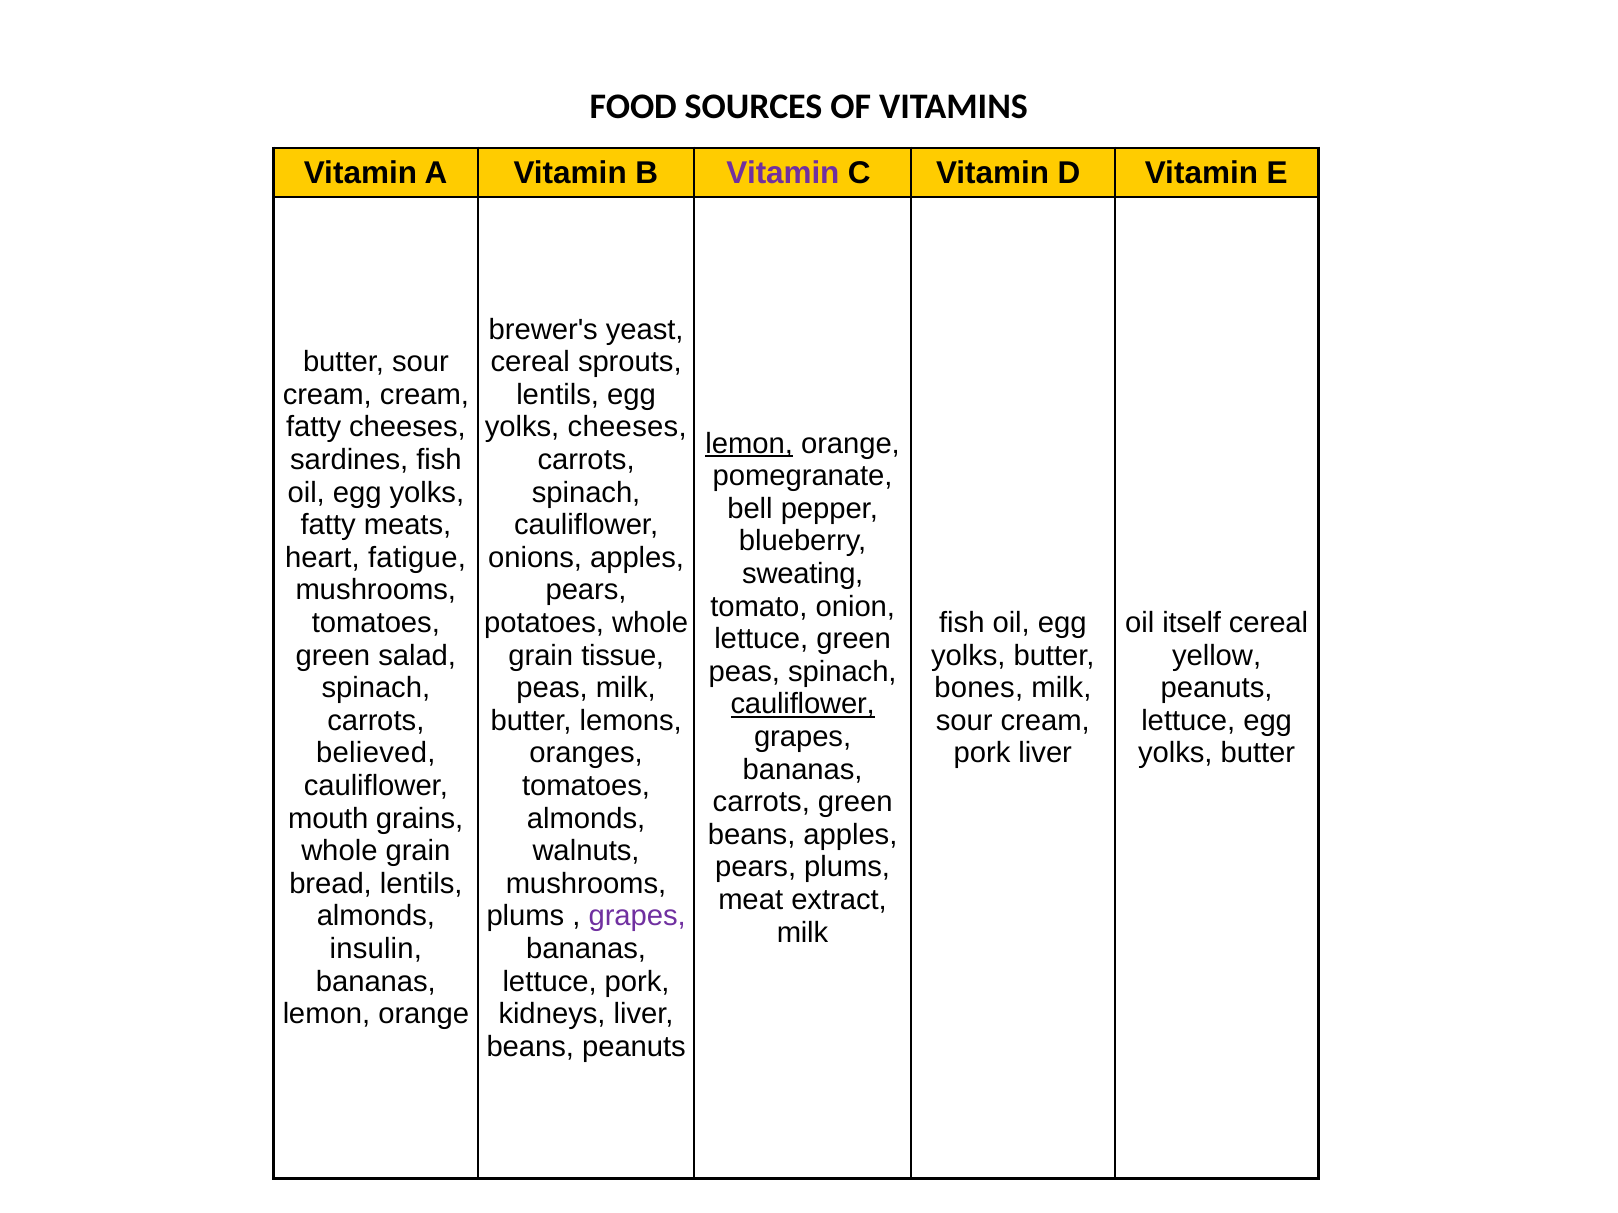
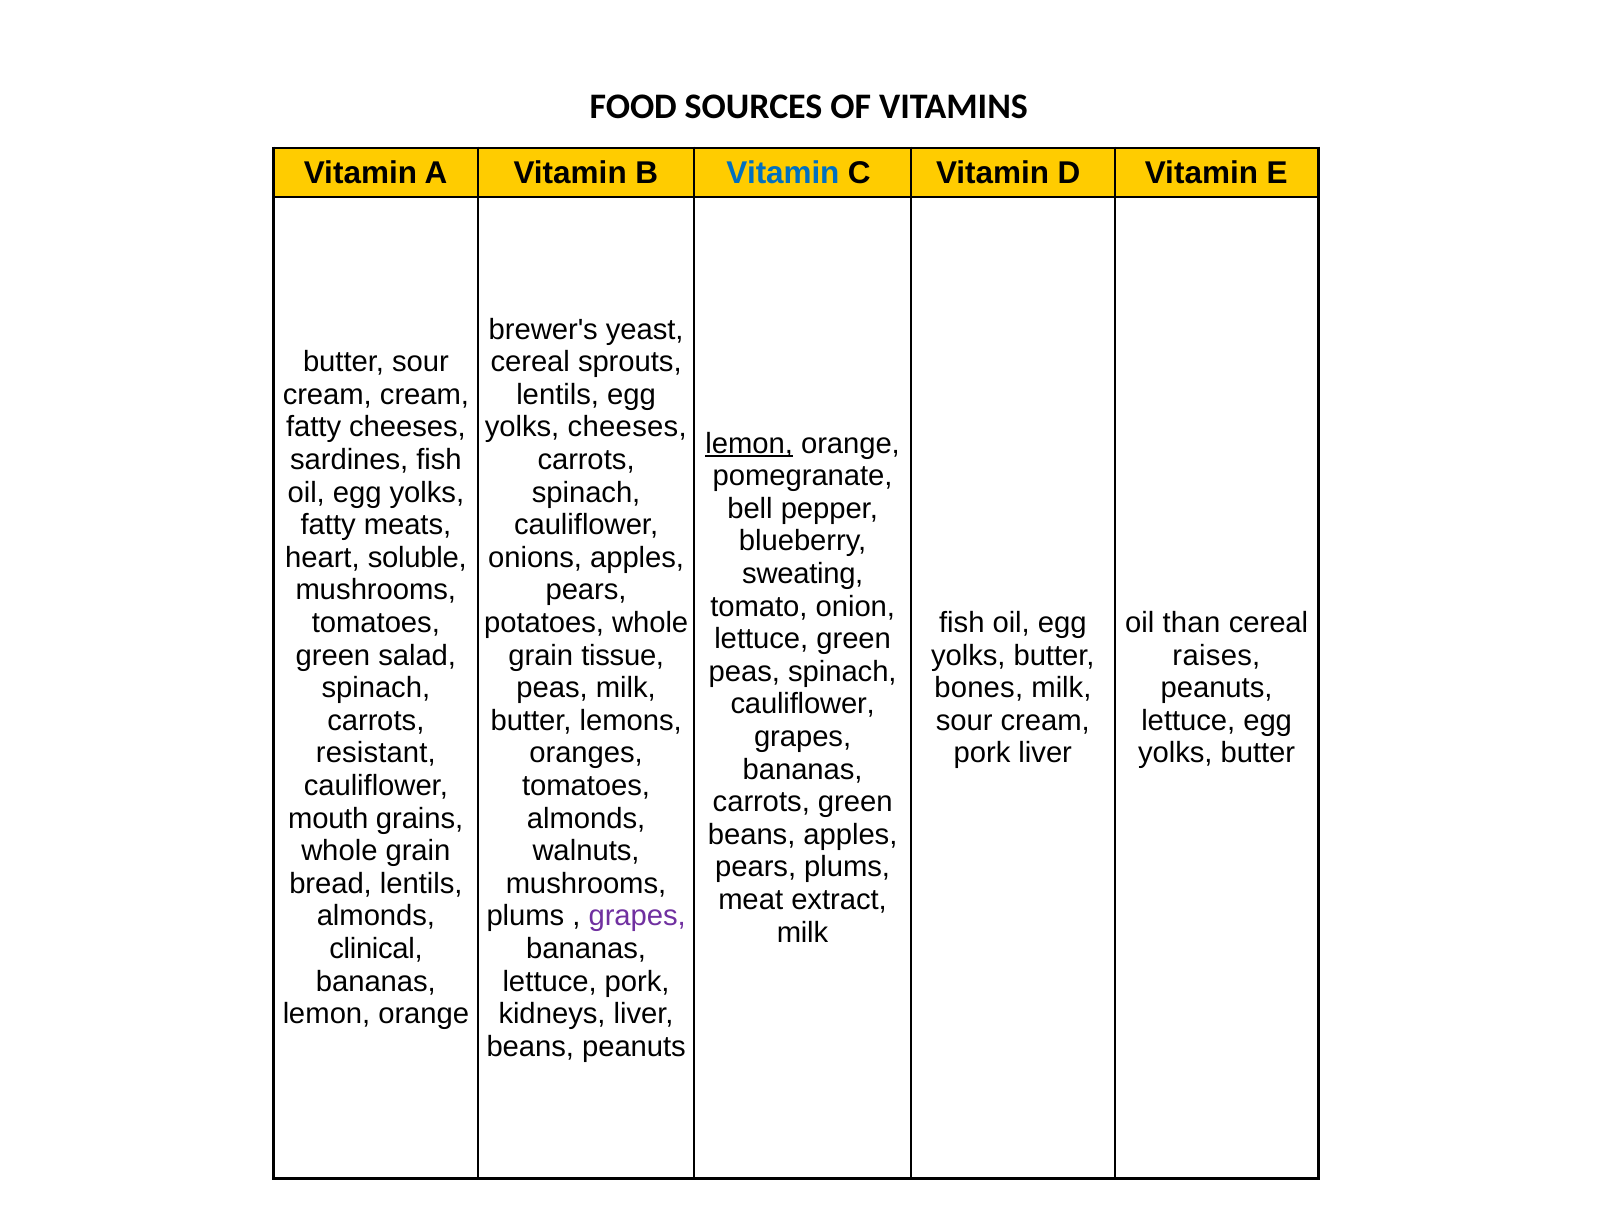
Vitamin at (783, 173) colour: purple -> blue
fatigue: fatigue -> soluble
itself: itself -> than
yellow: yellow -> raises
cauliflower at (803, 705) underline: present -> none
believed: believed -> resistant
insulin: insulin -> clinical
